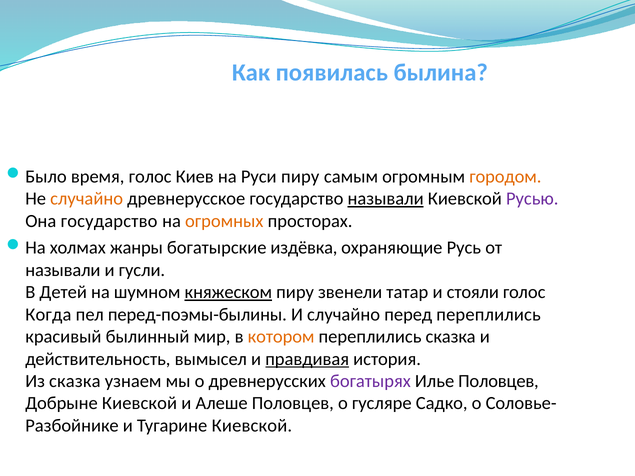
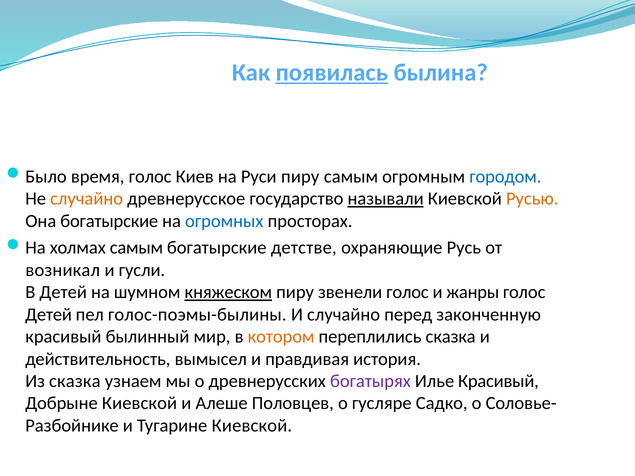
появилась underline: none -> present
городом colour: orange -> blue
Русью colour: purple -> orange
Она государство: государство -> богатырские
огромных colour: orange -> blue
холмах жанры: жанры -> самым
издёвка: издёвка -> детстве
называли at (63, 270): называли -> возникал
звенели татар: татар -> голос
стояли: стояли -> жанры
Когда at (48, 315): Когда -> Детей
перед-поэмы-былины: перед-поэмы-былины -> голос-поэмы-былины
перед переплились: переплились -> законченную
правдивая underline: present -> none
Илье Половцев: Половцев -> Красивый
